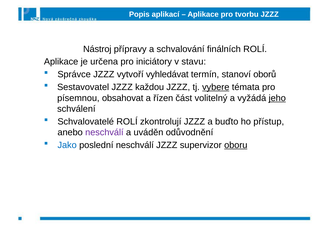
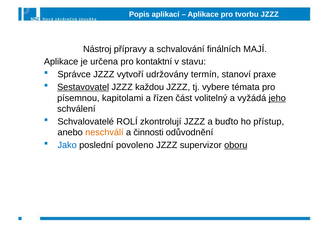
finálních ROLÍ: ROLÍ -> MAJÍ
iniciátory: iniciátory -> kontaktní
vyhledávat: vyhledávat -> udržovány
oborů: oborů -> praxe
Sestavovatel underline: none -> present
vybere underline: present -> none
obsahovat: obsahovat -> kapitolami
neschválí at (104, 132) colour: purple -> orange
uváděn: uváděn -> činnosti
poslední neschválí: neschválí -> povoleno
